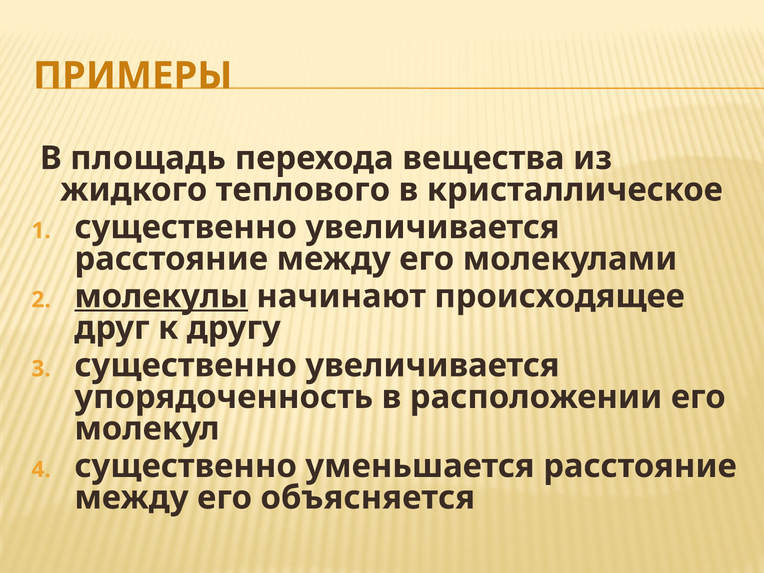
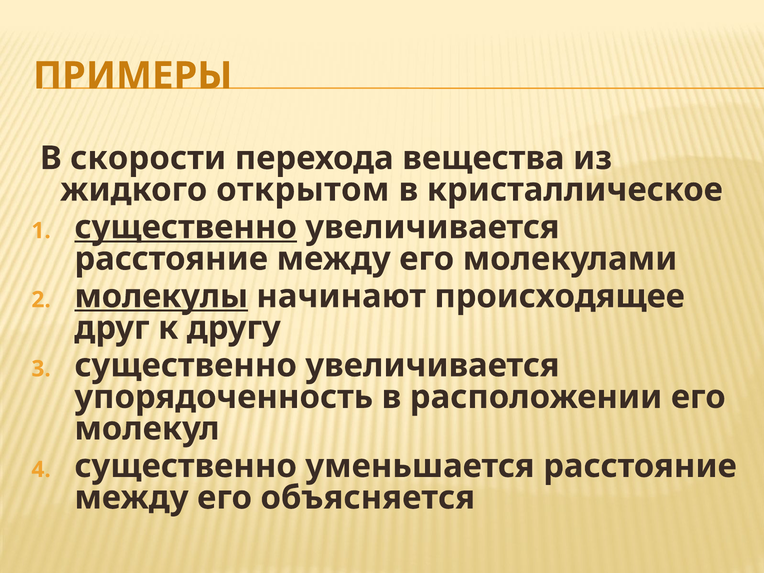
площадь: площадь -> скорости
теплового: теплового -> открытом
существенно at (186, 227) underline: none -> present
